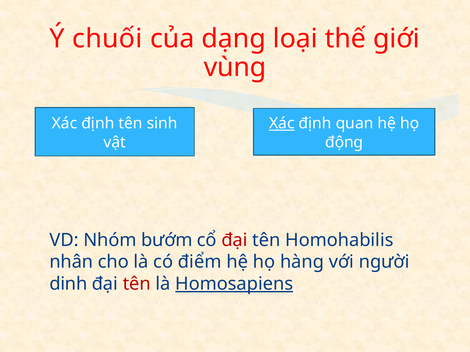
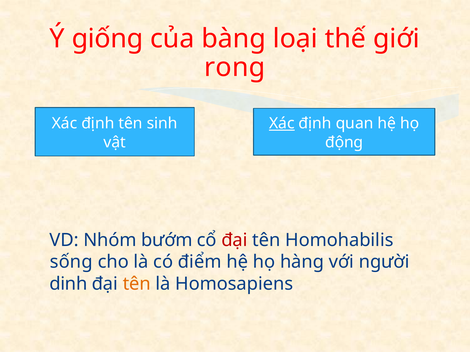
chuối: chuối -> giống
dạng: dạng -> bàng
vùng: vùng -> rong
nhân: nhân -> sống
tên at (137, 284) colour: red -> orange
Homosapiens underline: present -> none
